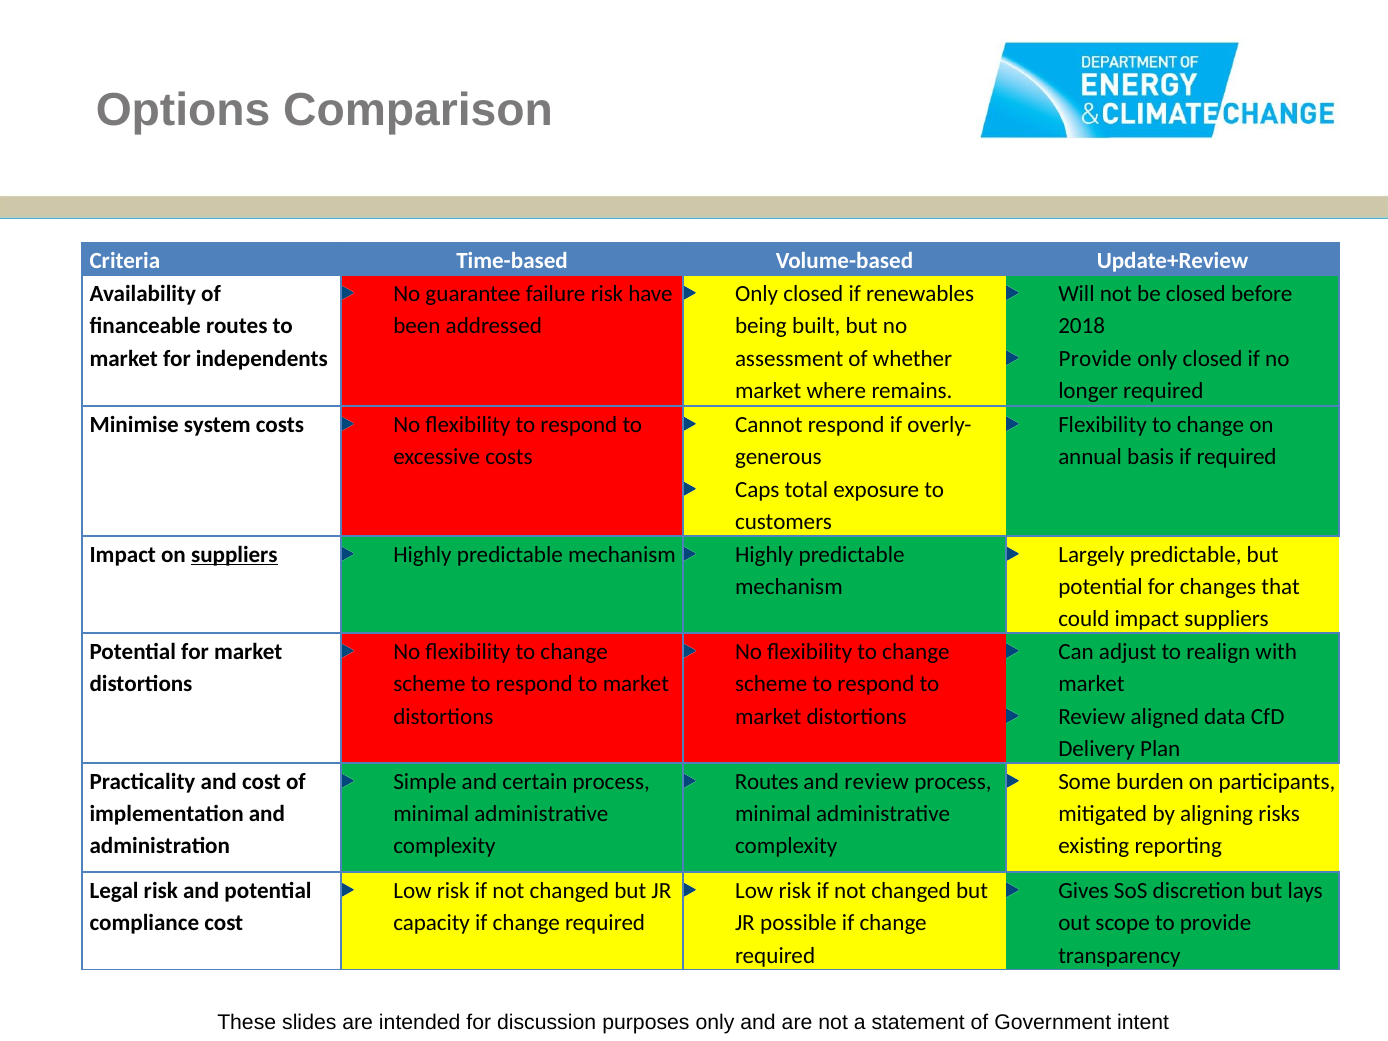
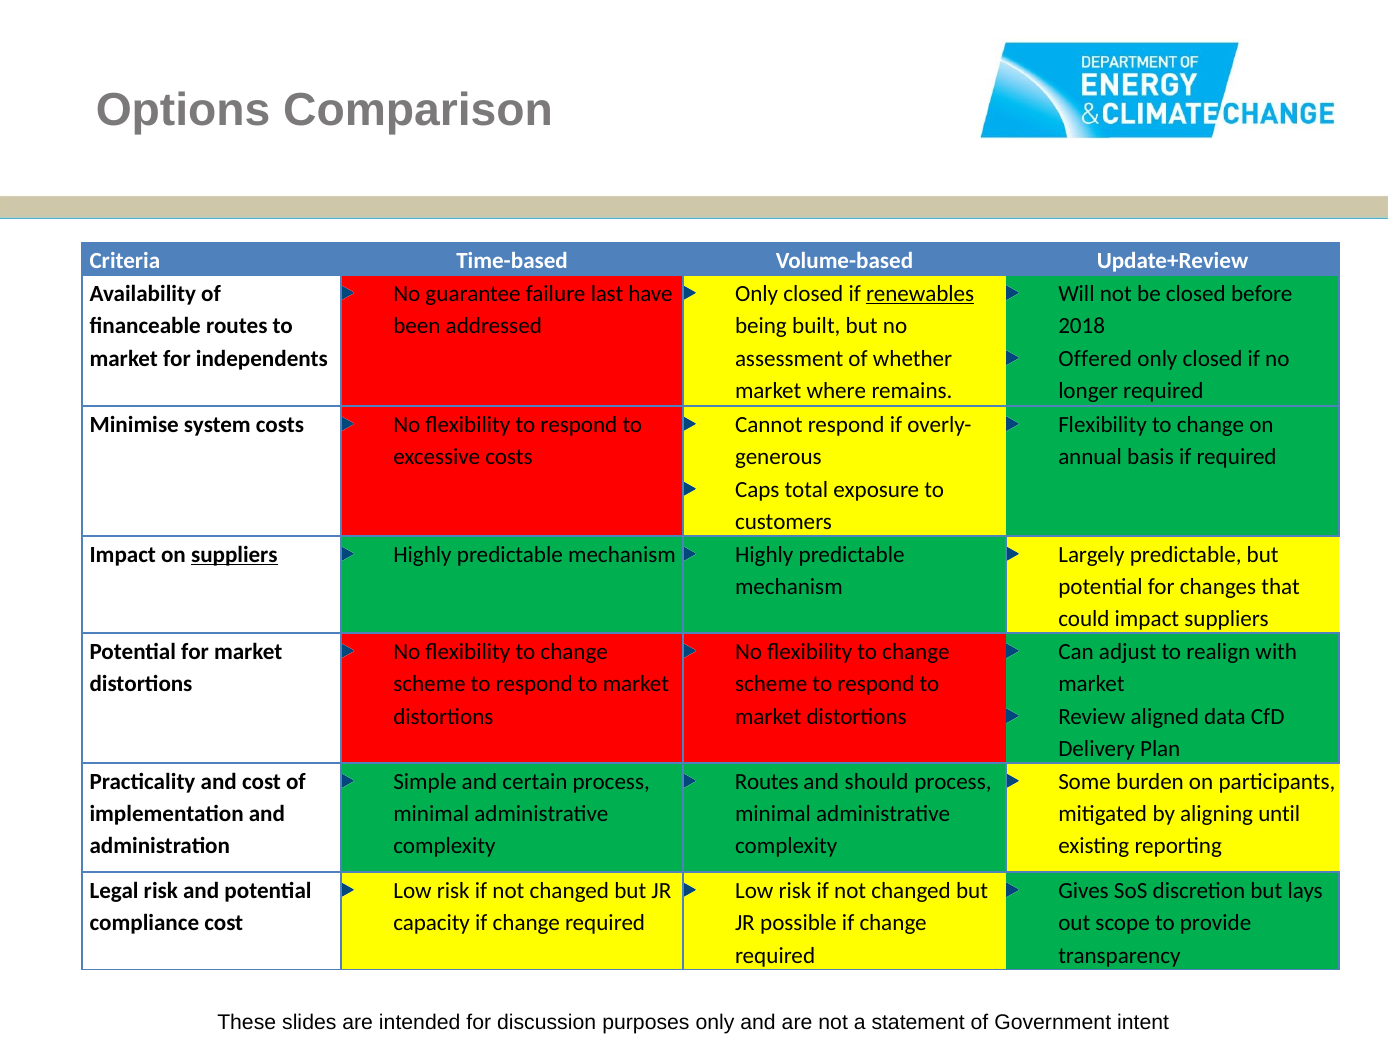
failure risk: risk -> last
renewables underline: none -> present
Provide at (1095, 358): Provide -> Offered
and review: review -> should
risks: risks -> until
